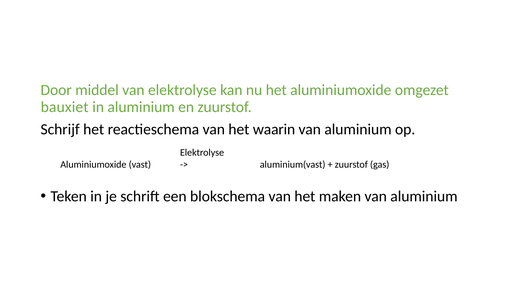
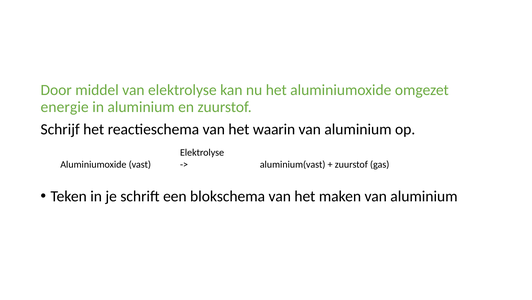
bauxiet: bauxiet -> energie
